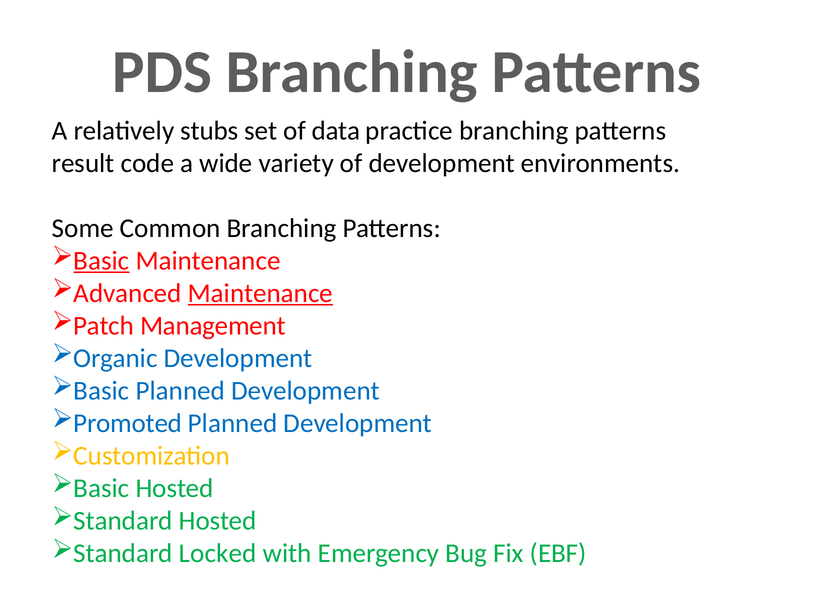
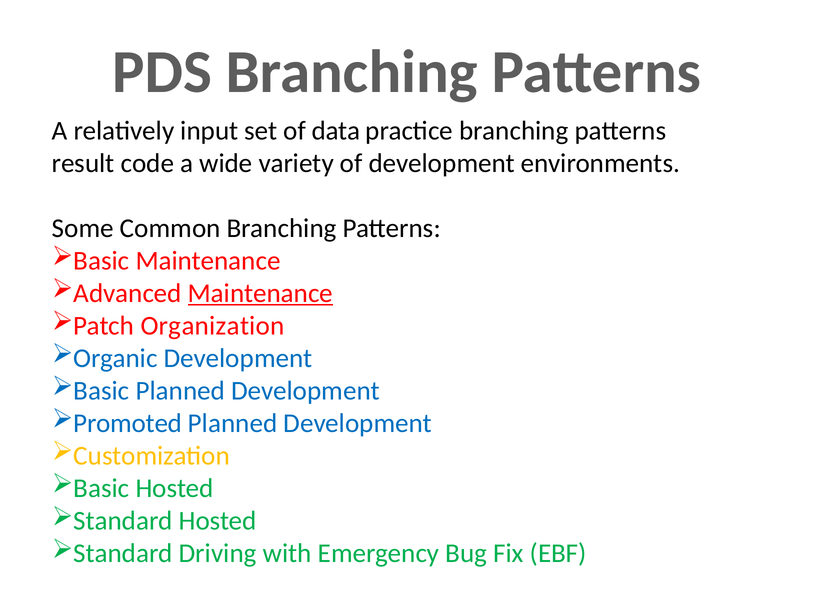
stubs: stubs -> input
Basic at (101, 261) underline: present -> none
Management: Management -> Organization
Locked: Locked -> Driving
